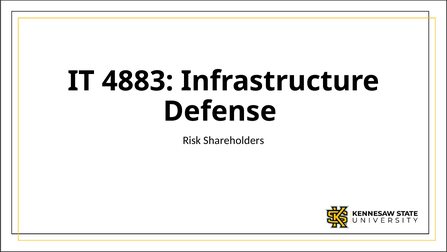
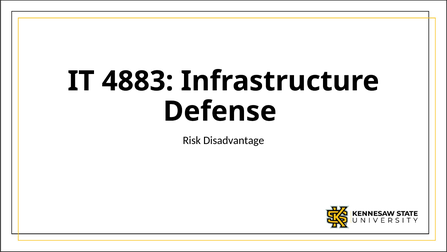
Shareholders: Shareholders -> Disadvantage
